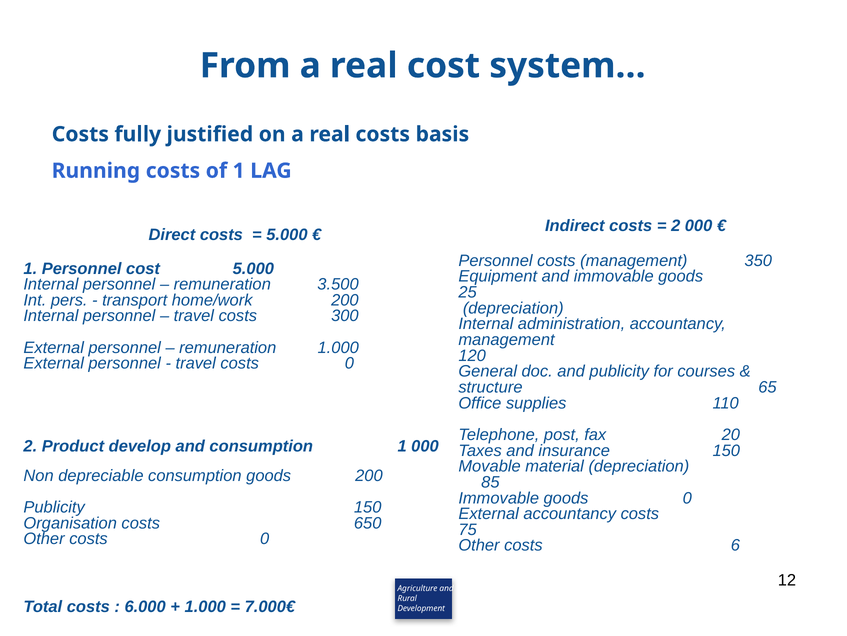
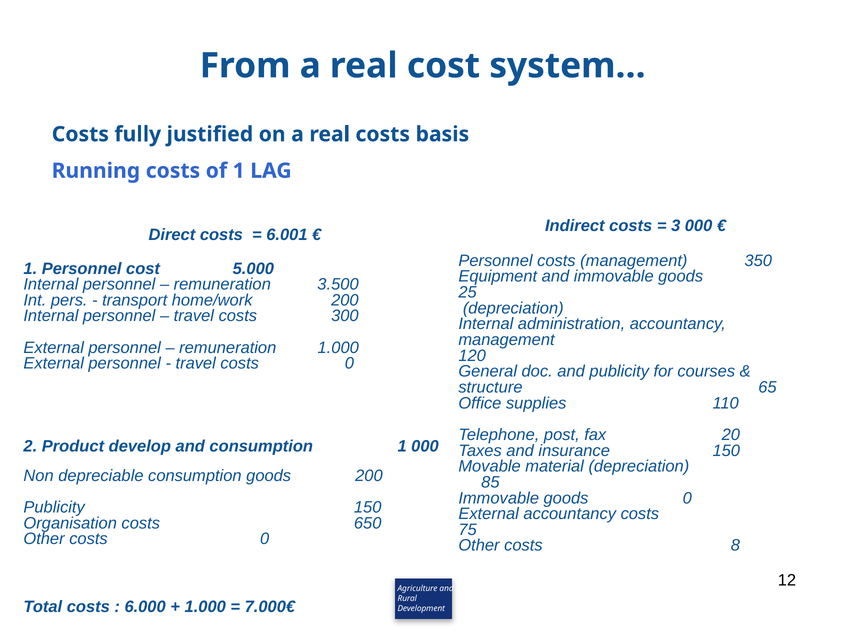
2 at (676, 225): 2 -> 3
5.000 at (287, 234): 5.000 -> 6.001
6: 6 -> 8
